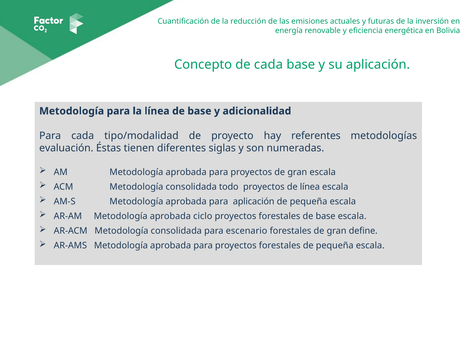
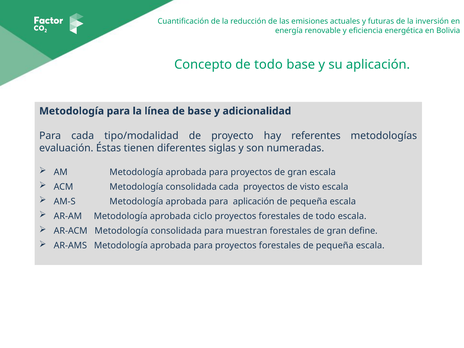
Concepto de cada: cada -> todo
consolidada todo: todo -> cada
de línea: línea -> visto
forestales de base: base -> todo
escenario: escenario -> muestran
